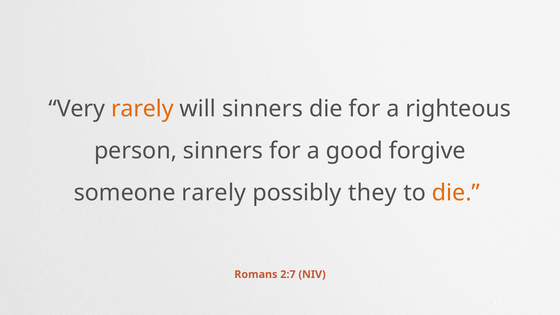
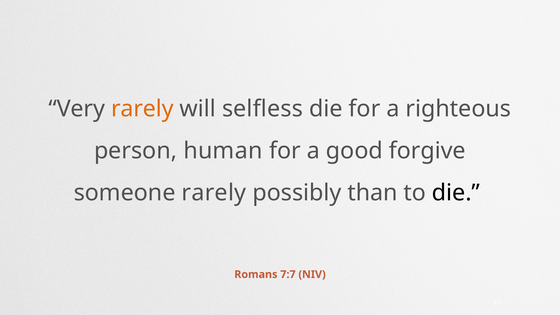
will sinners: sinners -> selfless
person sinners: sinners -> human
they: they -> than
die at (456, 193) colour: orange -> black
2:7: 2:7 -> 7:7
